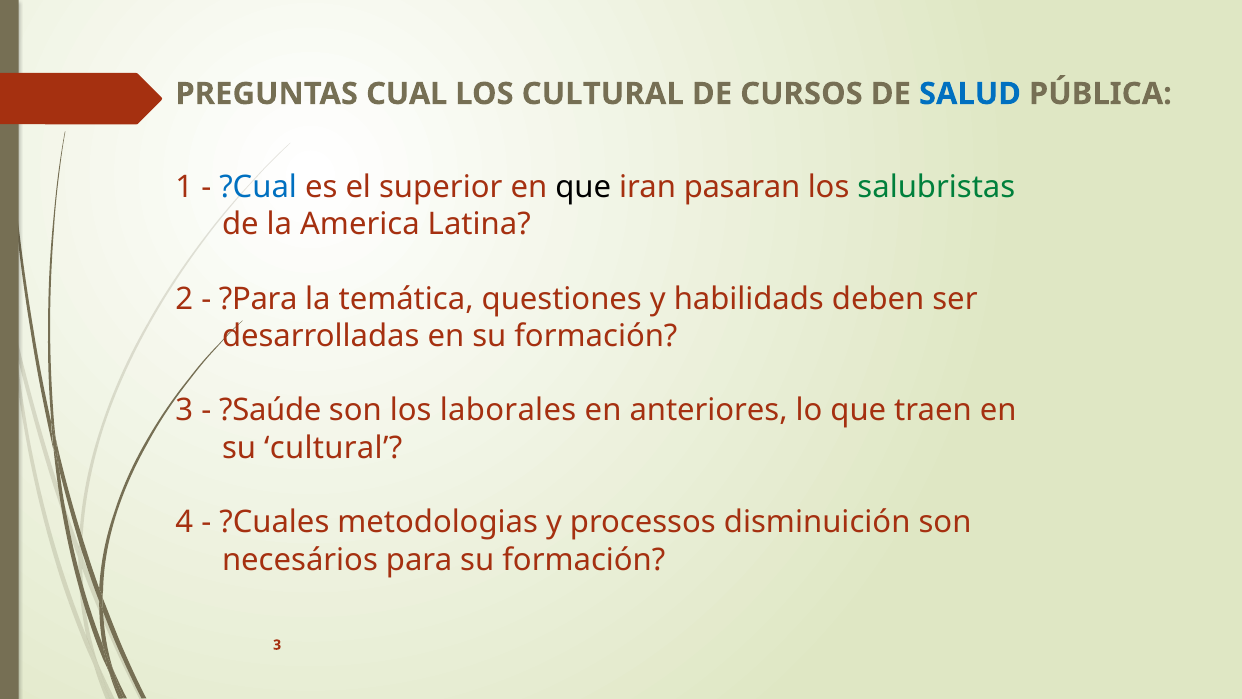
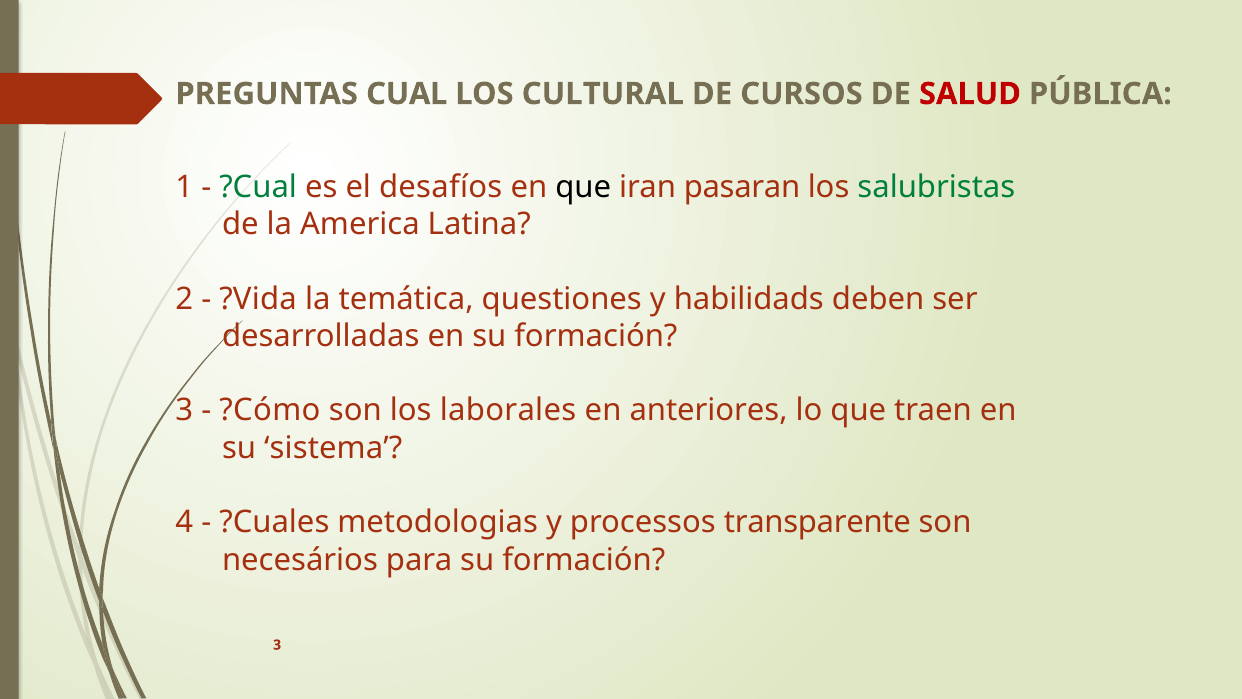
SALUD colour: blue -> red
?Cual colour: blue -> green
superior: superior -> desafíos
?Para: ?Para -> ?Vida
?Saúde: ?Saúde -> ?Cómo
su cultural: cultural -> sistema
disminuición: disminuición -> transparente
